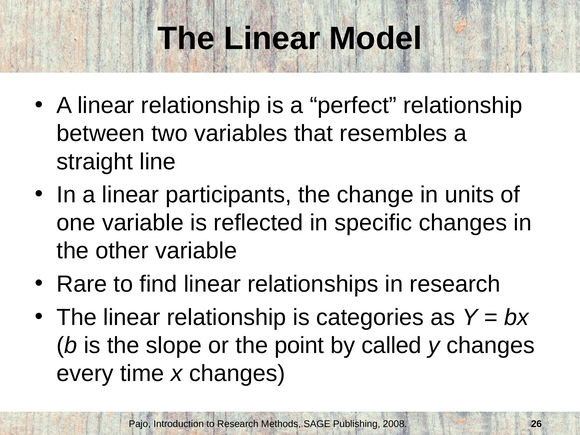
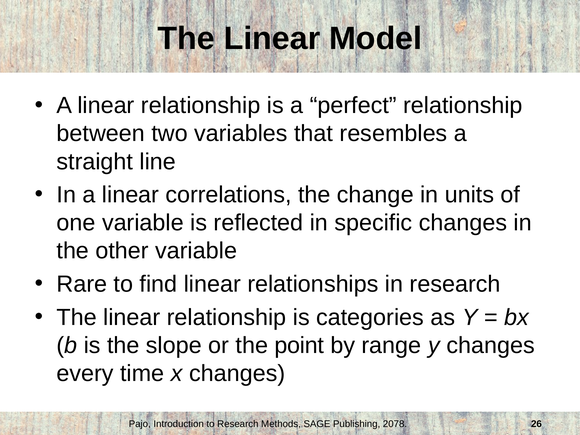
participants: participants -> correlations
called: called -> range
2008: 2008 -> 2078
